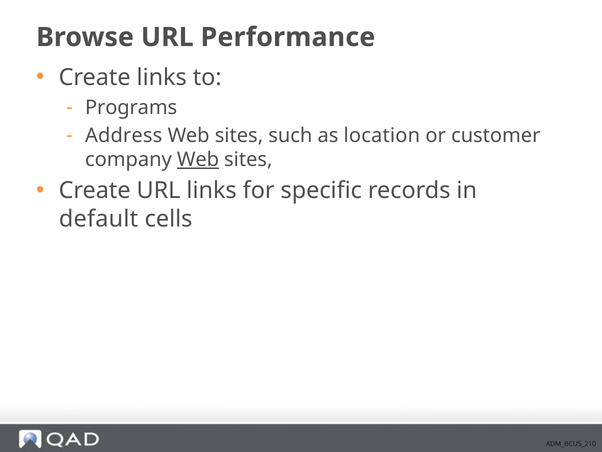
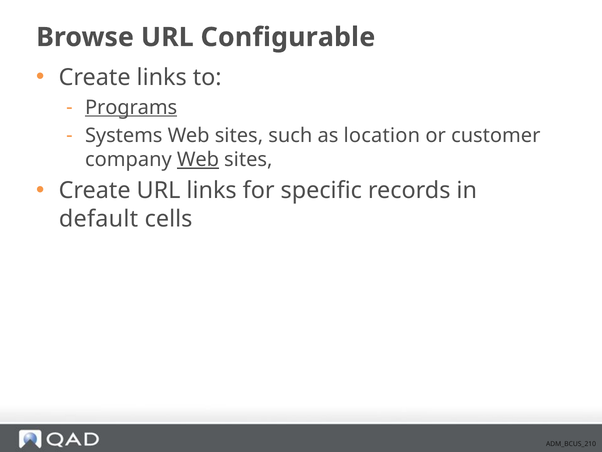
Performance: Performance -> Configurable
Programs underline: none -> present
Address: Address -> Systems
